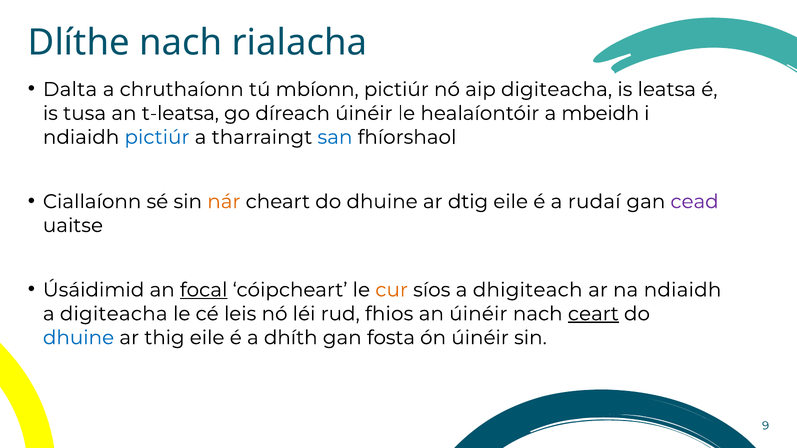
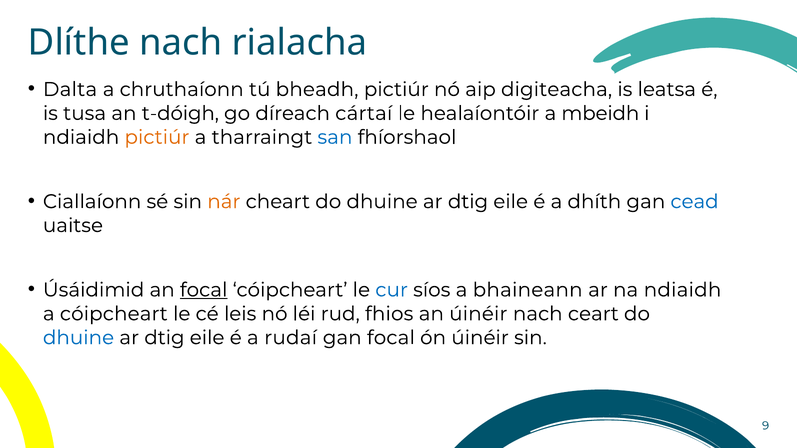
mbíonn: mbíonn -> bheadh
t-leatsa: t-leatsa -> t-dóigh
díreach úinéir: úinéir -> cártaí
pictiúr at (157, 137) colour: blue -> orange
rudaí: rudaí -> dhíth
cead colour: purple -> blue
cur colour: orange -> blue
dhigiteach: dhigiteach -> bhaineann
a digiteacha: digiteacha -> cóipcheart
ceart underline: present -> none
thig at (164, 338): thig -> dtig
dhíth: dhíth -> rudaí
gan fosta: fosta -> focal
